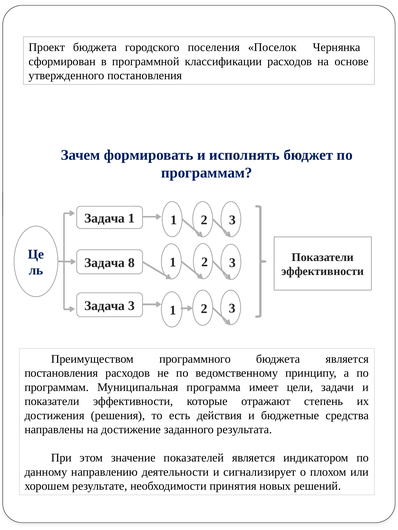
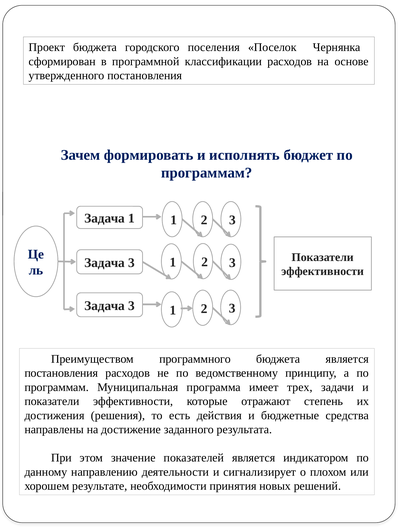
8 at (132, 263): 8 -> 3
цели: цели -> трех
